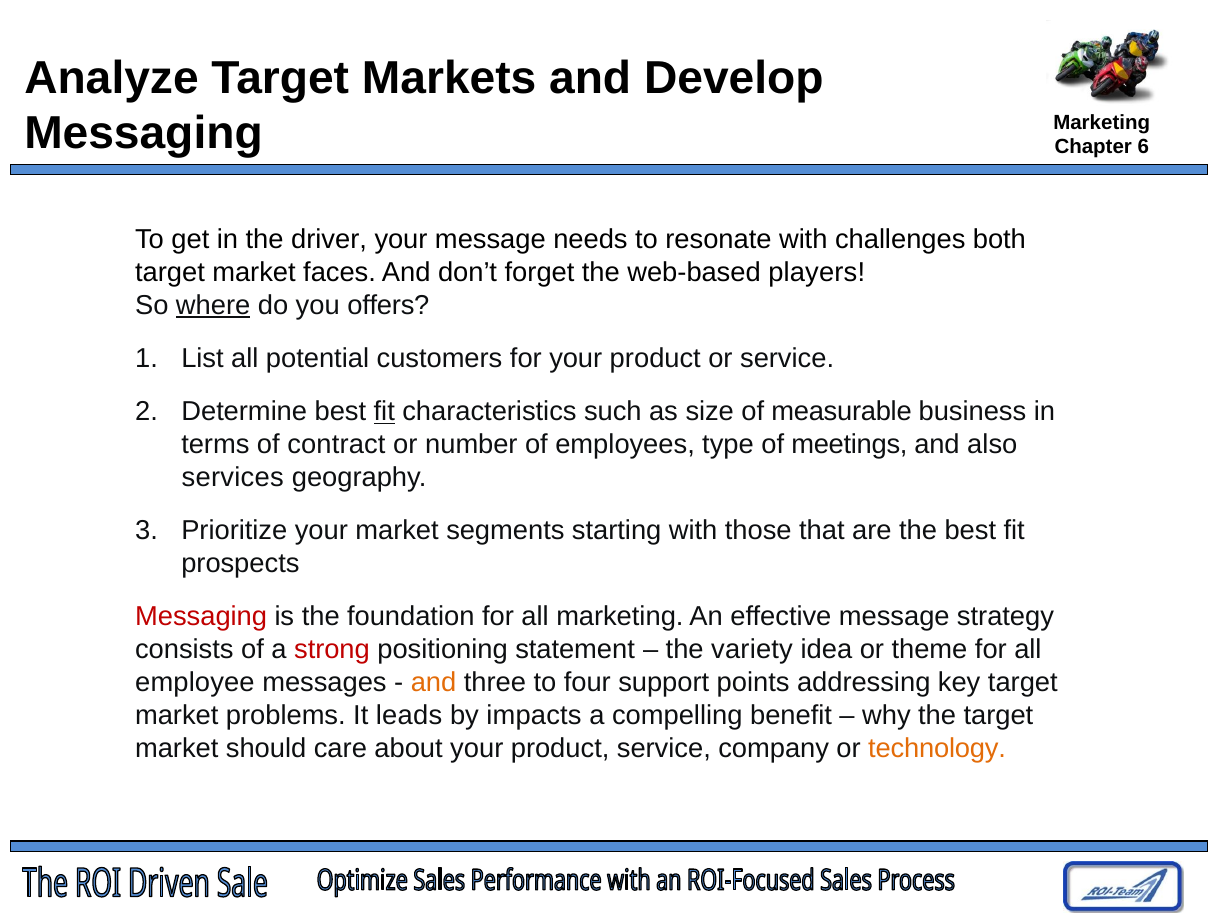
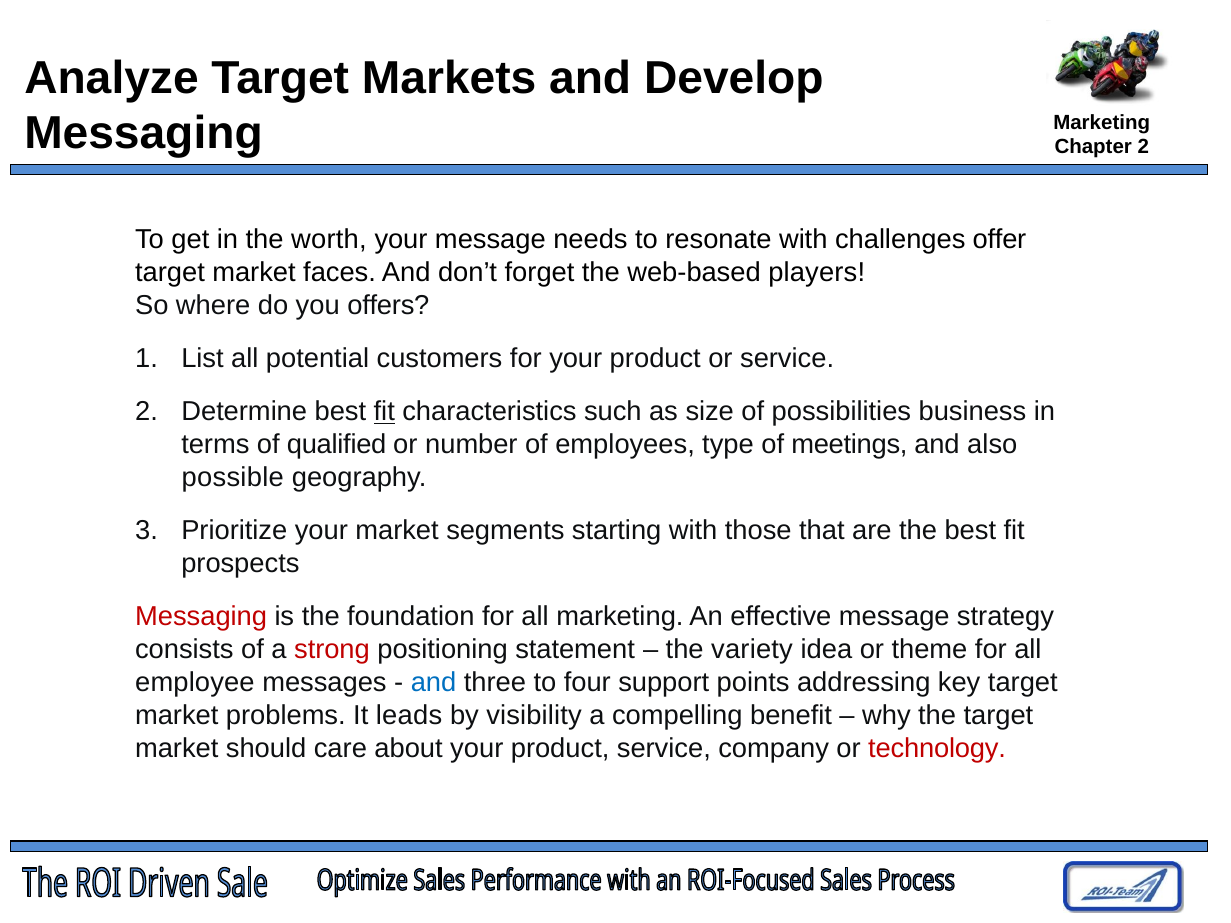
Chapter 6: 6 -> 2
driver: driver -> worth
both: both -> offer
where underline: present -> none
measurable: measurable -> possibilities
contract: contract -> qualified
services: services -> possible
and at (434, 683) colour: orange -> blue
impacts: impacts -> visibility
technology colour: orange -> red
